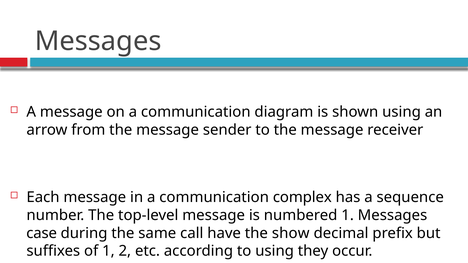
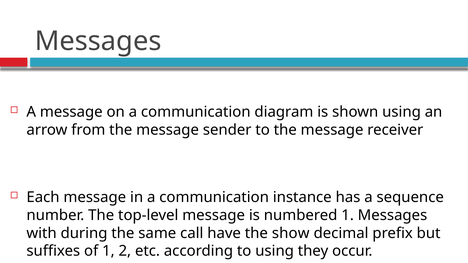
complex: complex -> instance
case: case -> with
